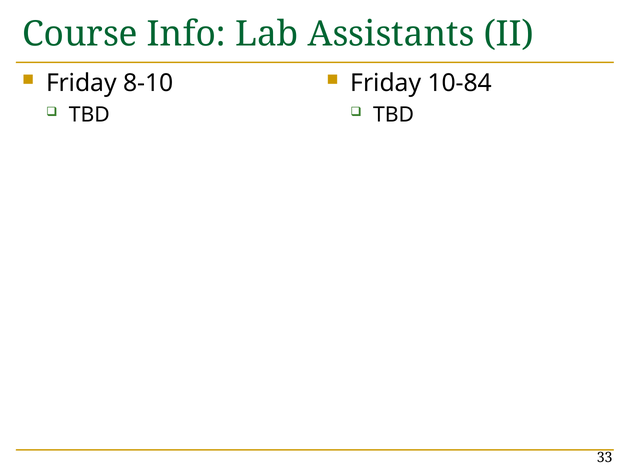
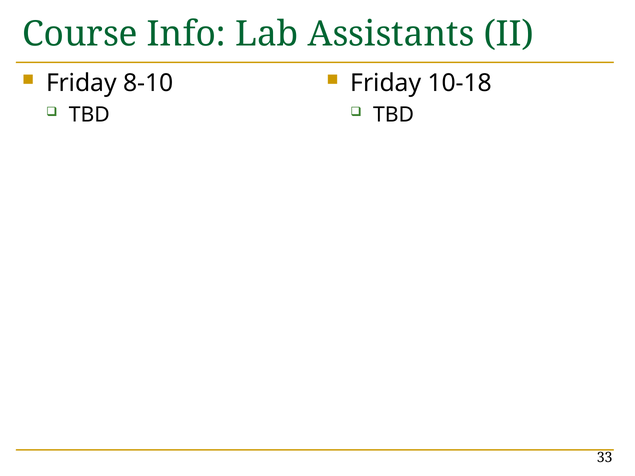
10-84: 10-84 -> 10-18
